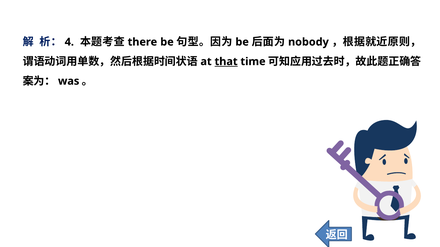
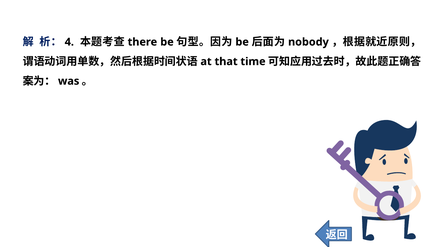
that underline: present -> none
